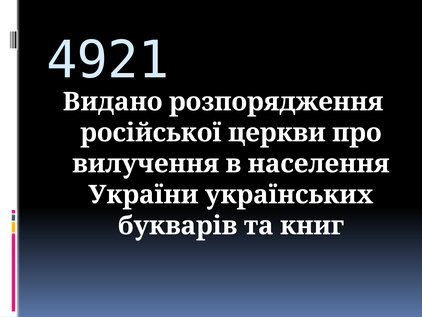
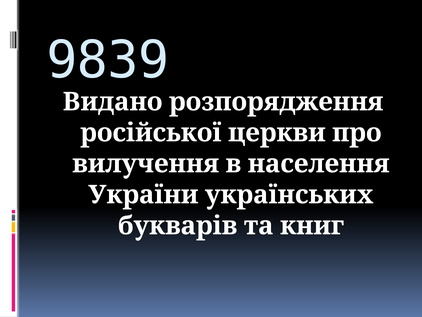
4921: 4921 -> 9839
